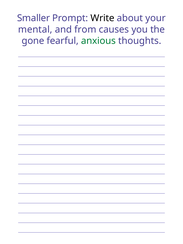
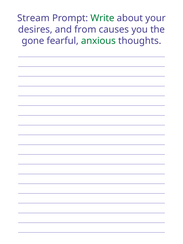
Smaller: Smaller -> Stream
Write colour: black -> green
mental: mental -> desires
